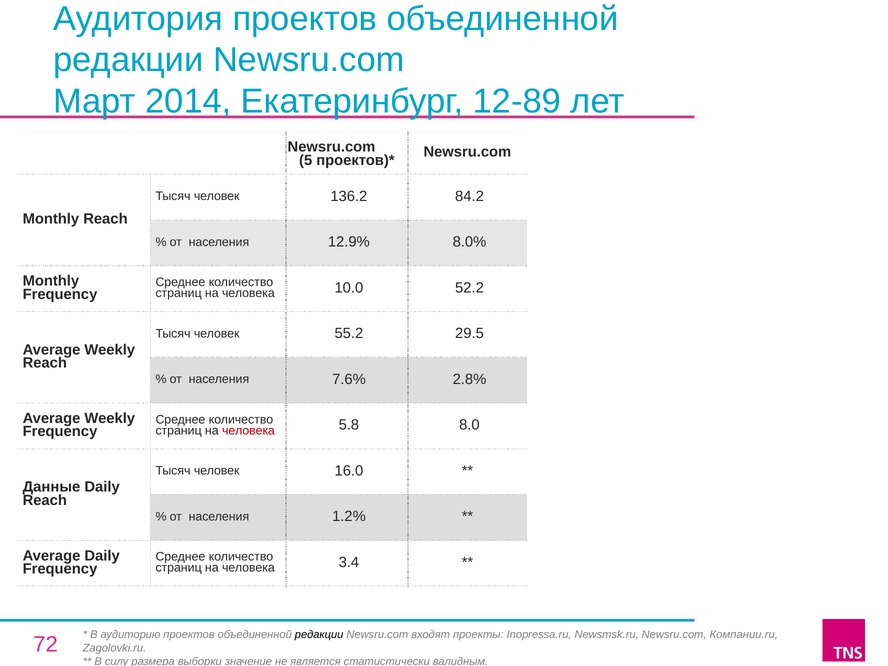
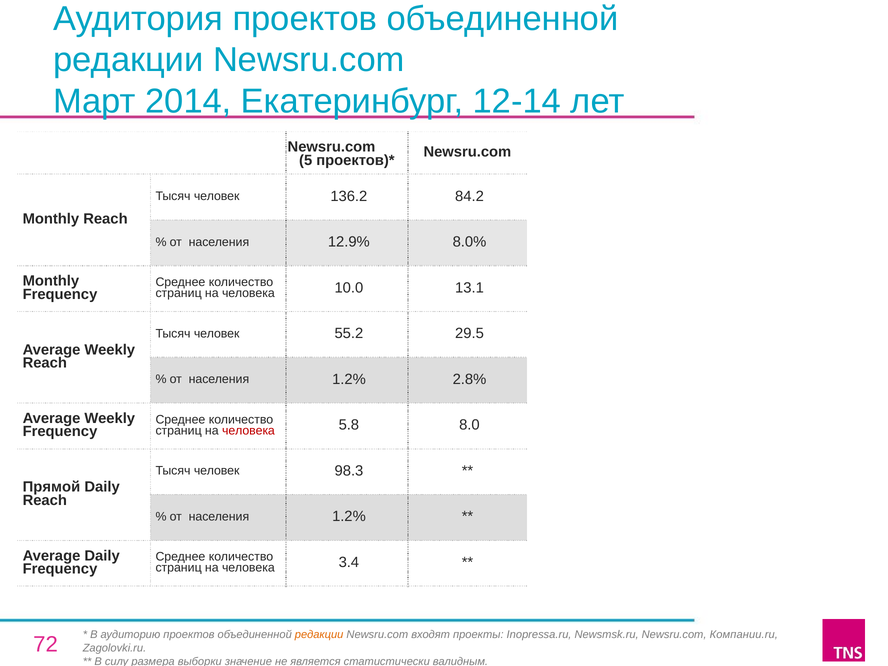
12-89: 12-89 -> 12-14
52.2: 52.2 -> 13.1
7.6% at (349, 379): 7.6% -> 1.2%
16.0: 16.0 -> 98.3
Данные: Данные -> Прямой
редакции at (319, 635) colour: black -> orange
